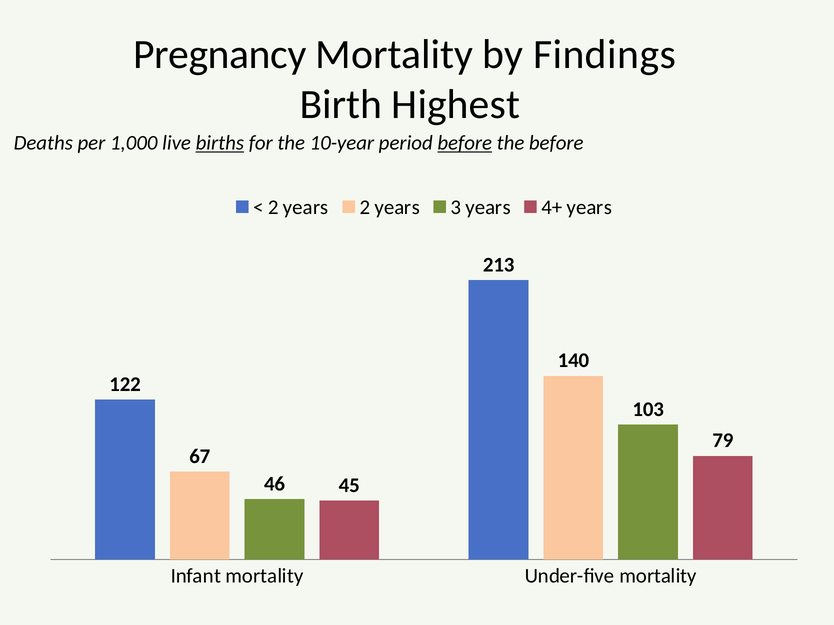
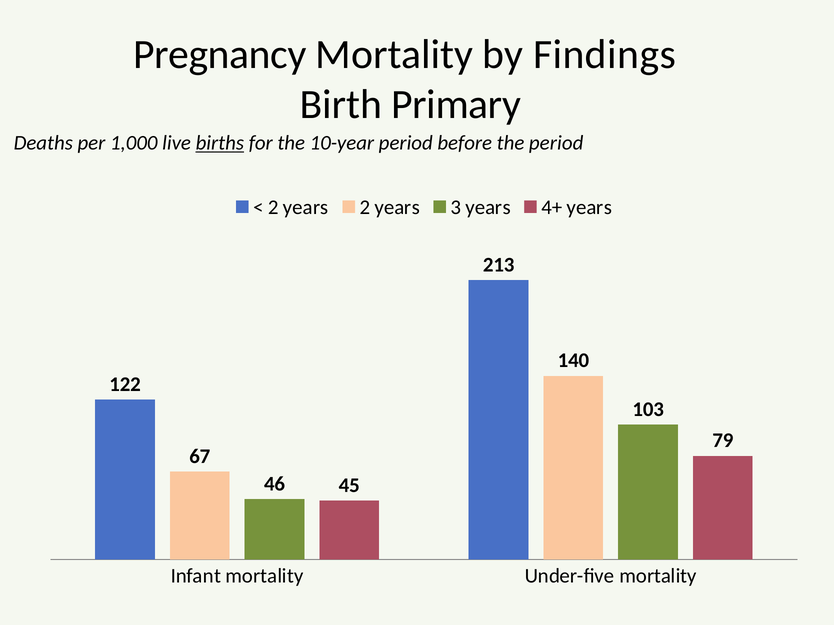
Highest: Highest -> Primary
before at (465, 143) underline: present -> none
the before: before -> period
